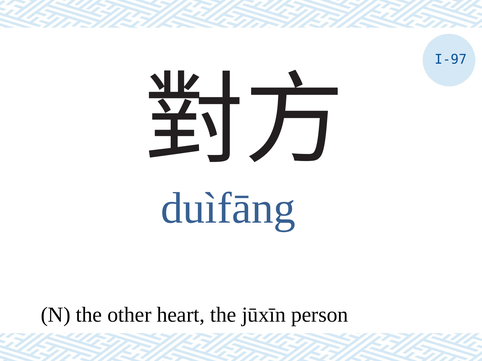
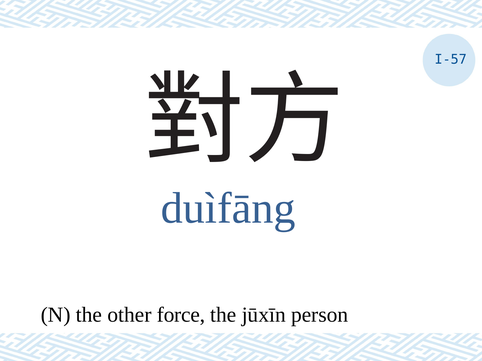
I-97: I-97 -> I-57
heart: heart -> force
